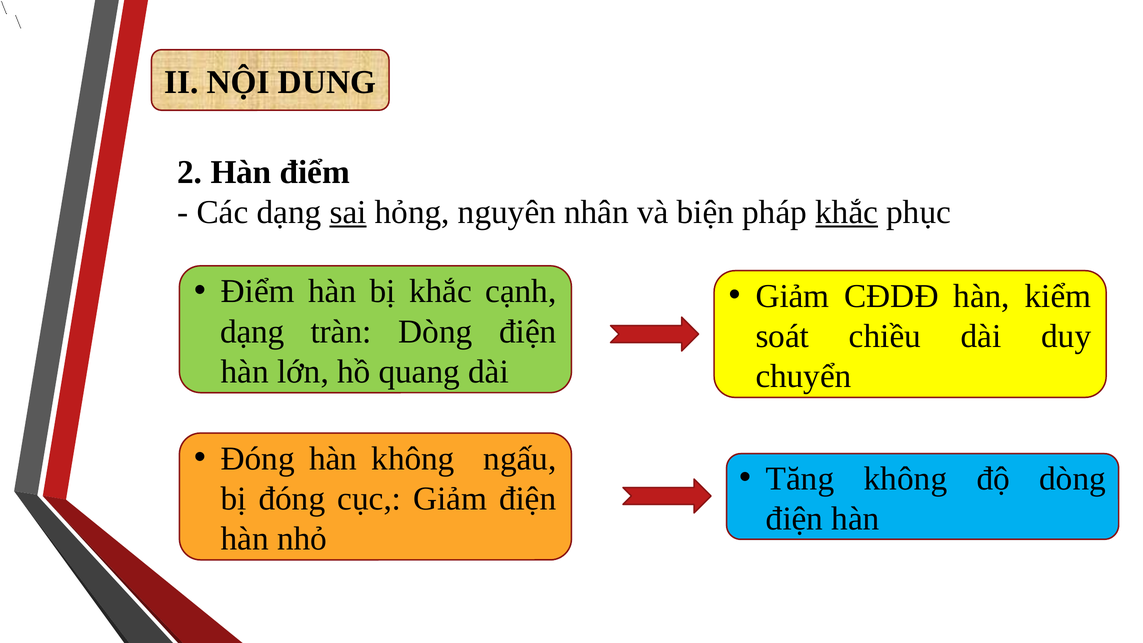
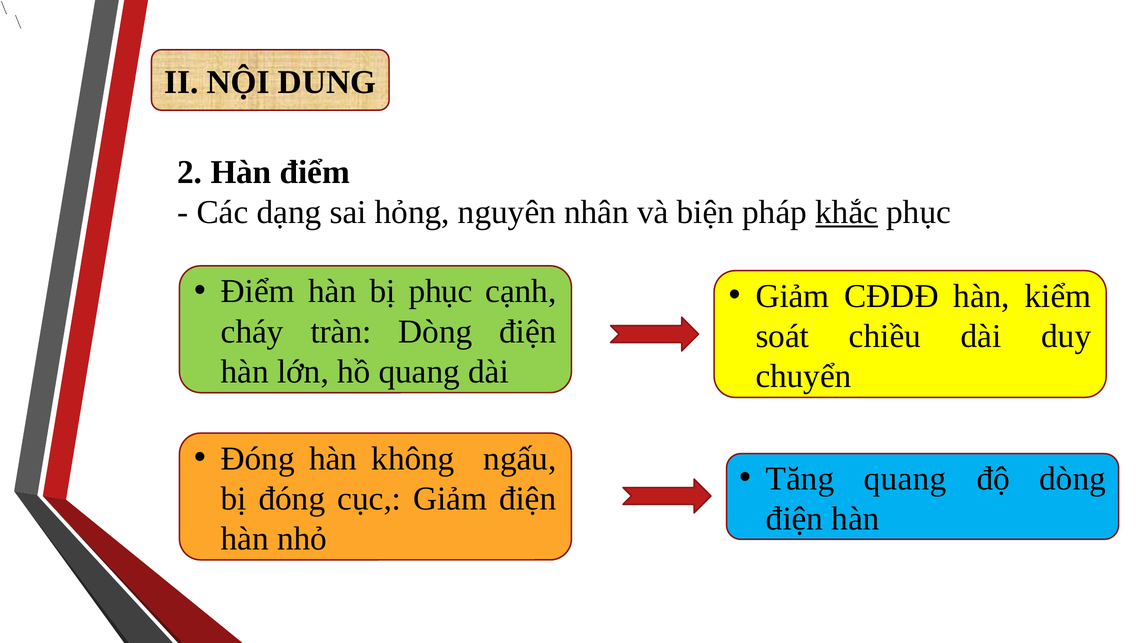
sai underline: present -> none
bị khắc: khắc -> phục
dạng at (252, 331): dạng -> cháy
Tăng không: không -> quang
